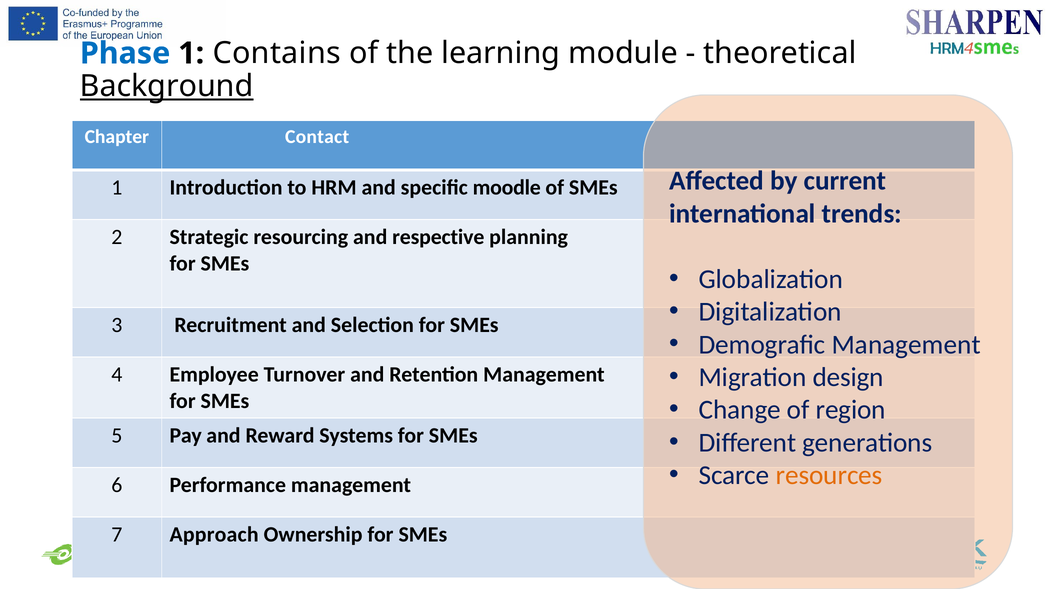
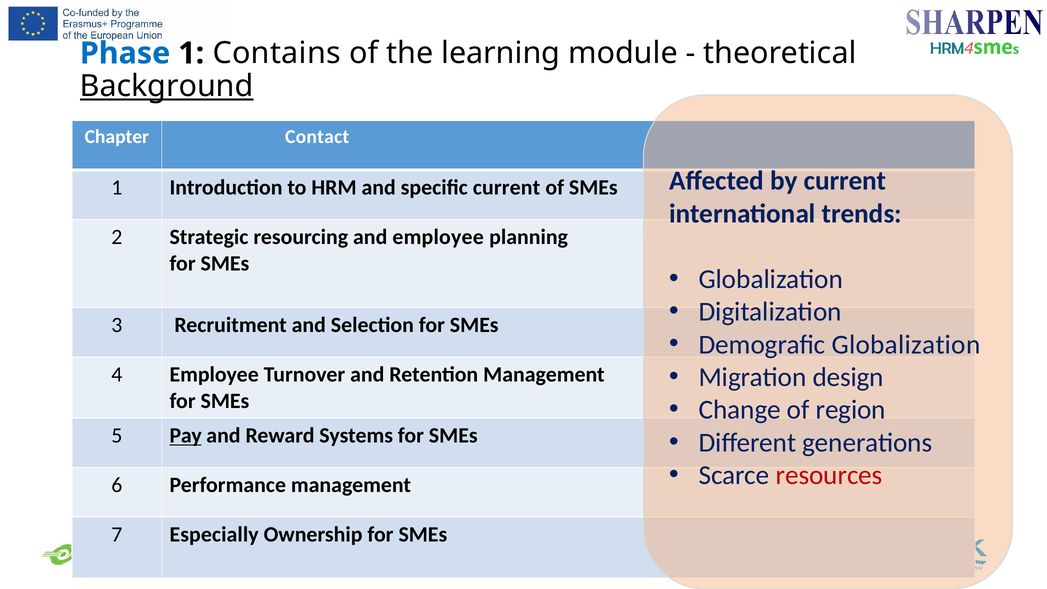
specific moodle: moodle -> current
and respective: respective -> employee
Demografic Management: Management -> Globalization
Pay underline: none -> present
resources colour: orange -> red
Approach: Approach -> Especially
